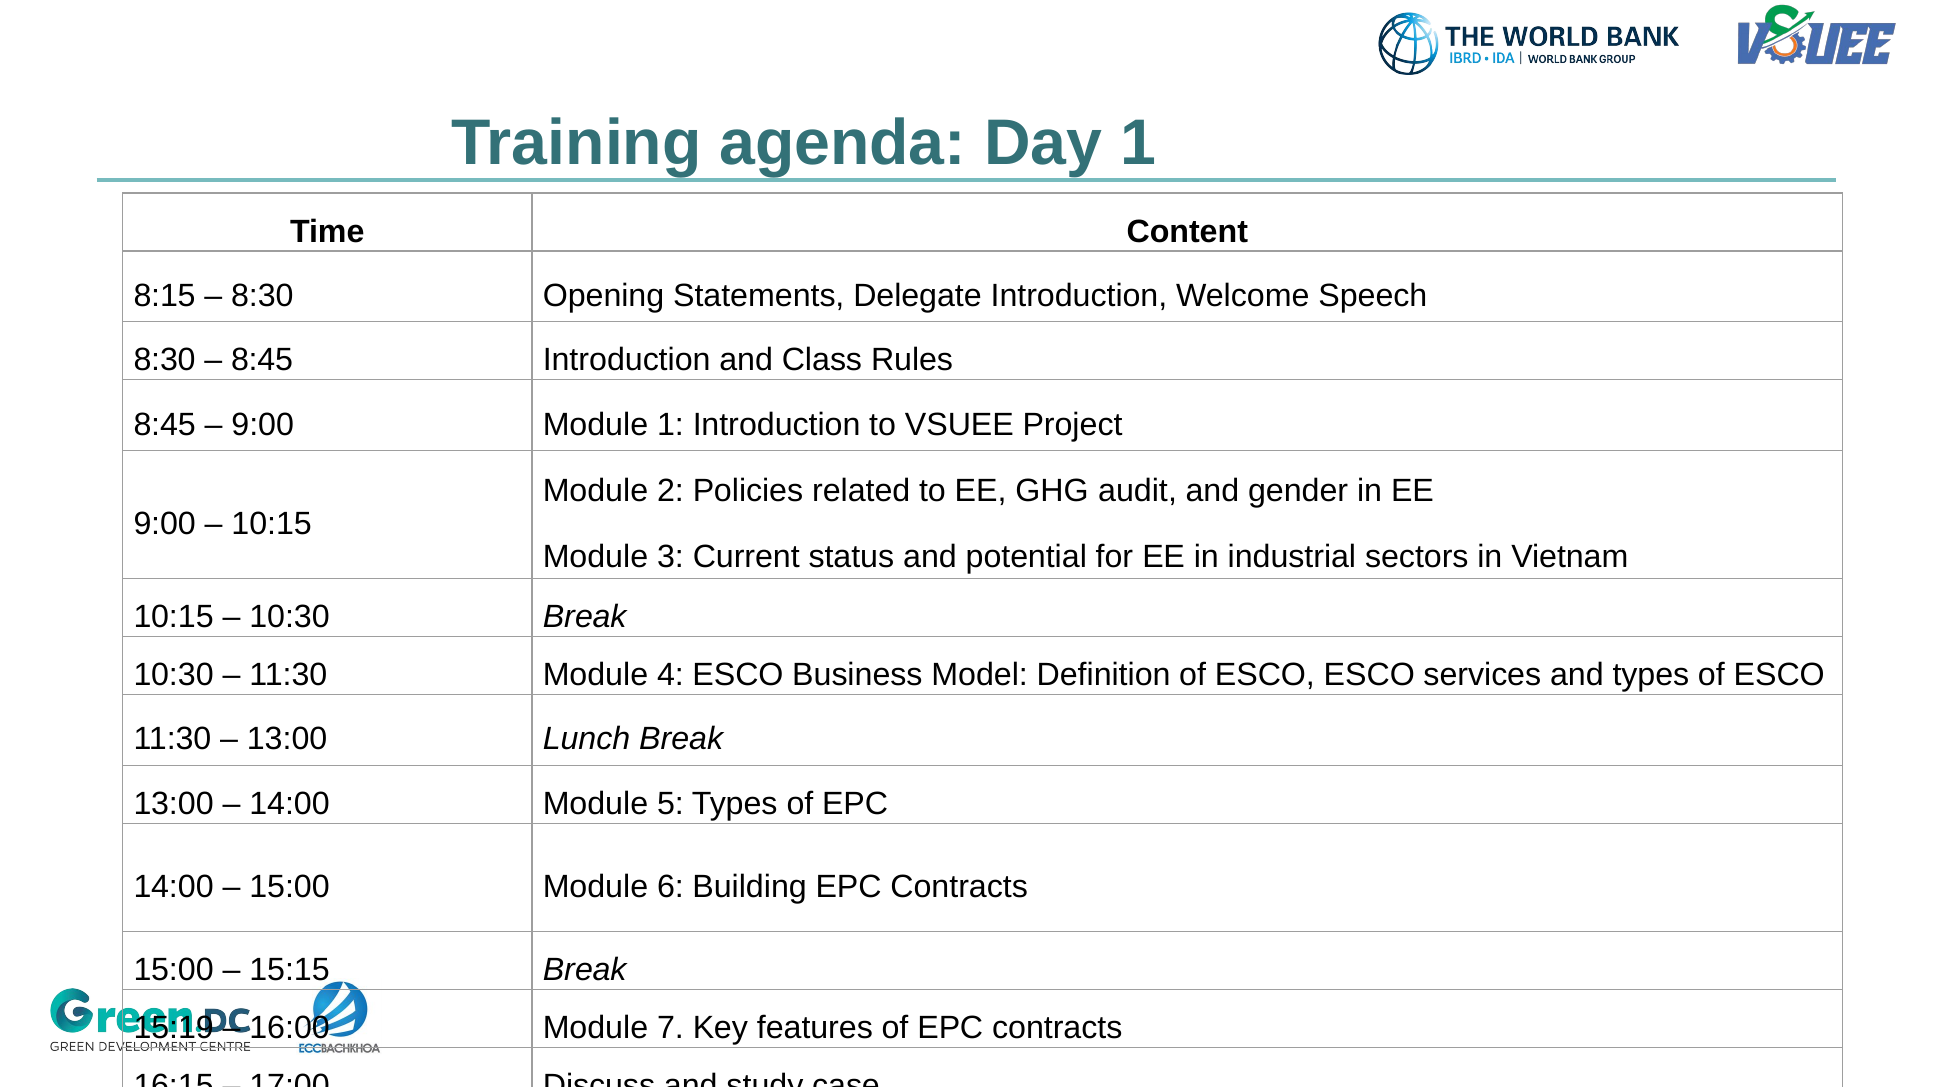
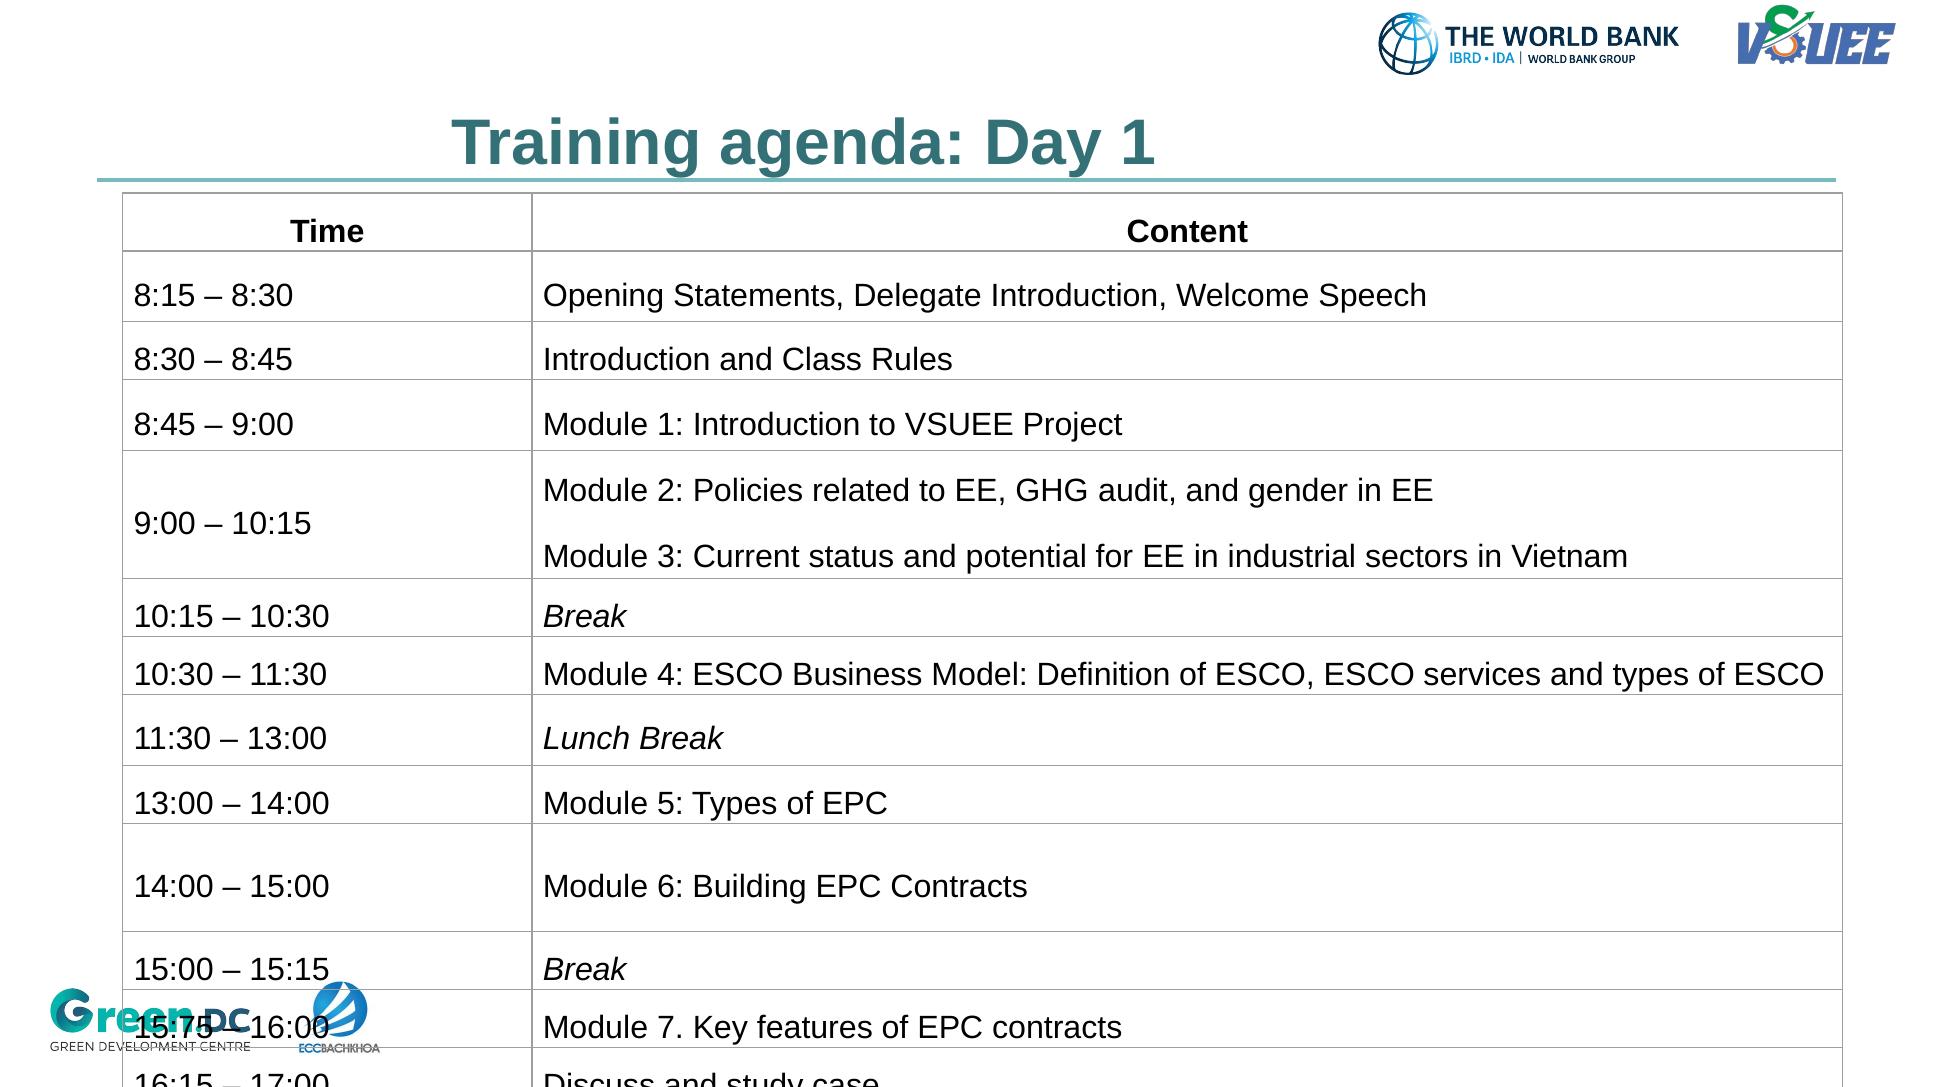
15:19: 15:19 -> 15:75
